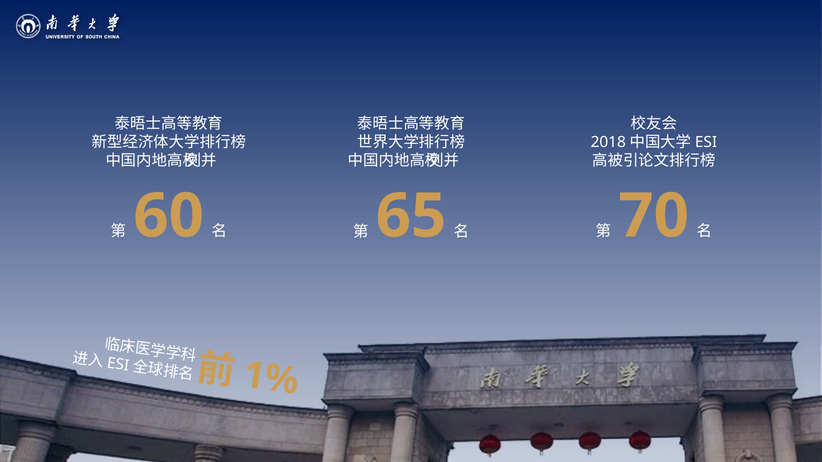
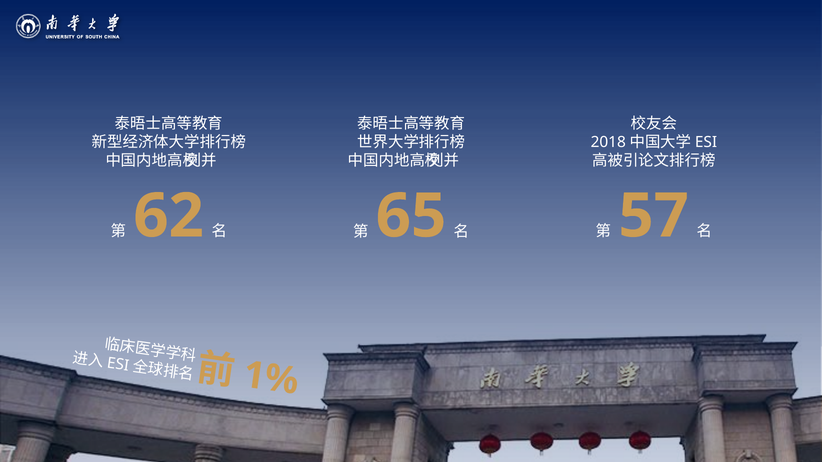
60: 60 -> 62
70: 70 -> 57
